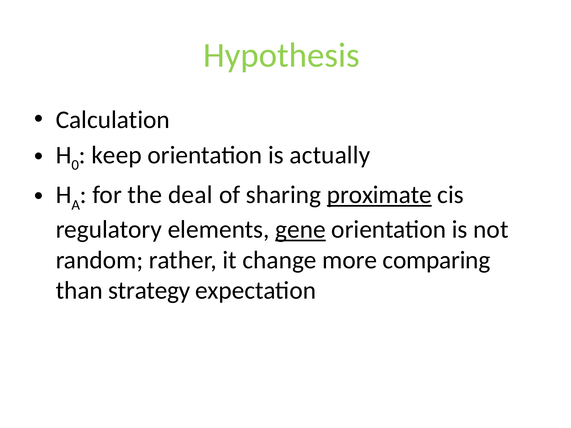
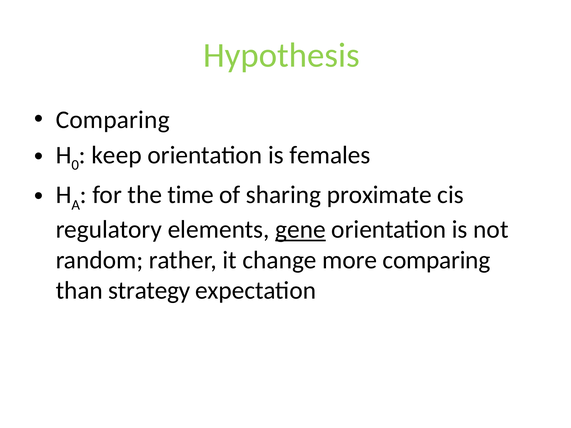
Calculation at (113, 120): Calculation -> Comparing
actually: actually -> females
deal: deal -> time
proximate underline: present -> none
